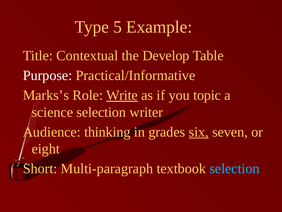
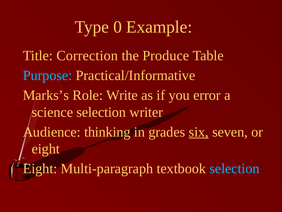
5: 5 -> 0
Contextual: Contextual -> Correction
Develop: Develop -> Produce
Purpose colour: white -> light blue
Write underline: present -> none
topic: topic -> error
Short at (40, 168): Short -> Eight
